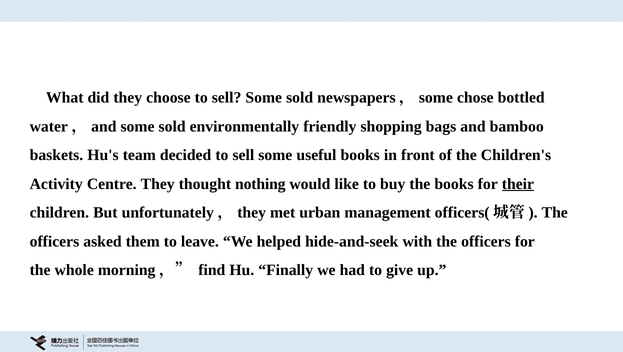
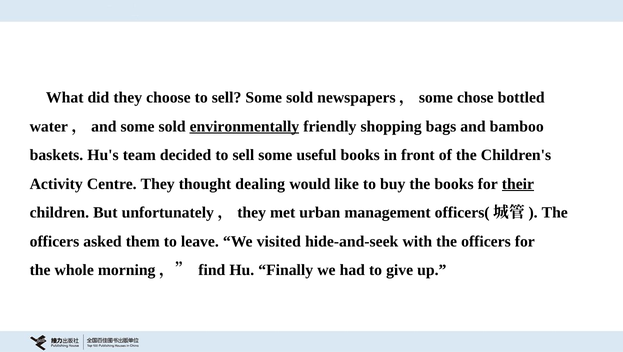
environmentally underline: none -> present
nothing: nothing -> dealing
helped: helped -> visited
